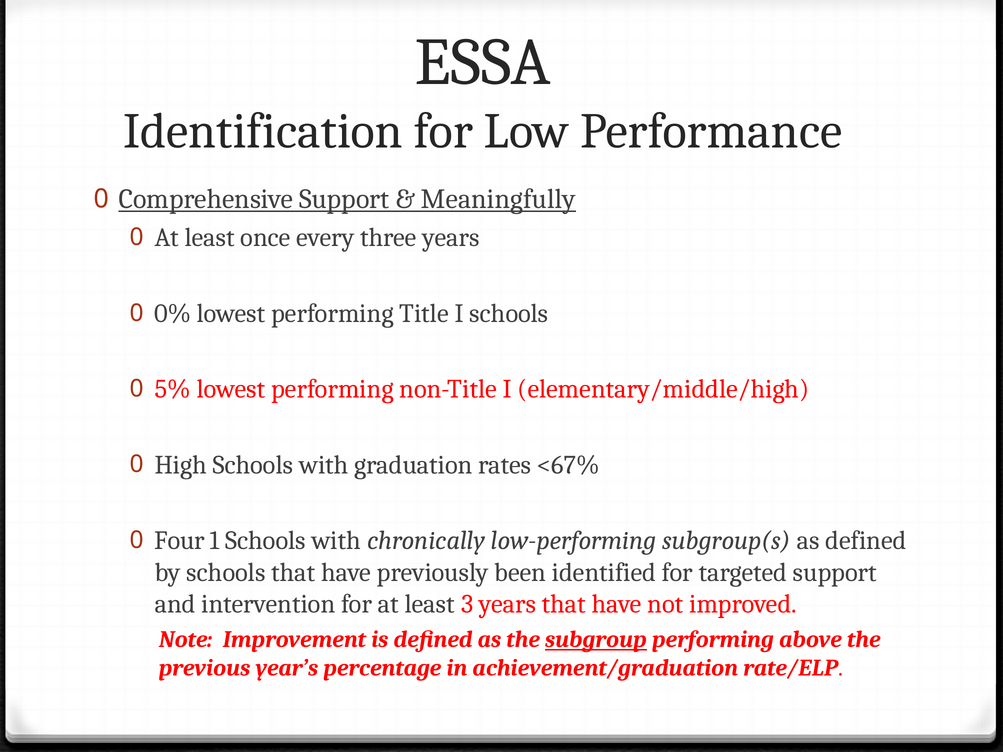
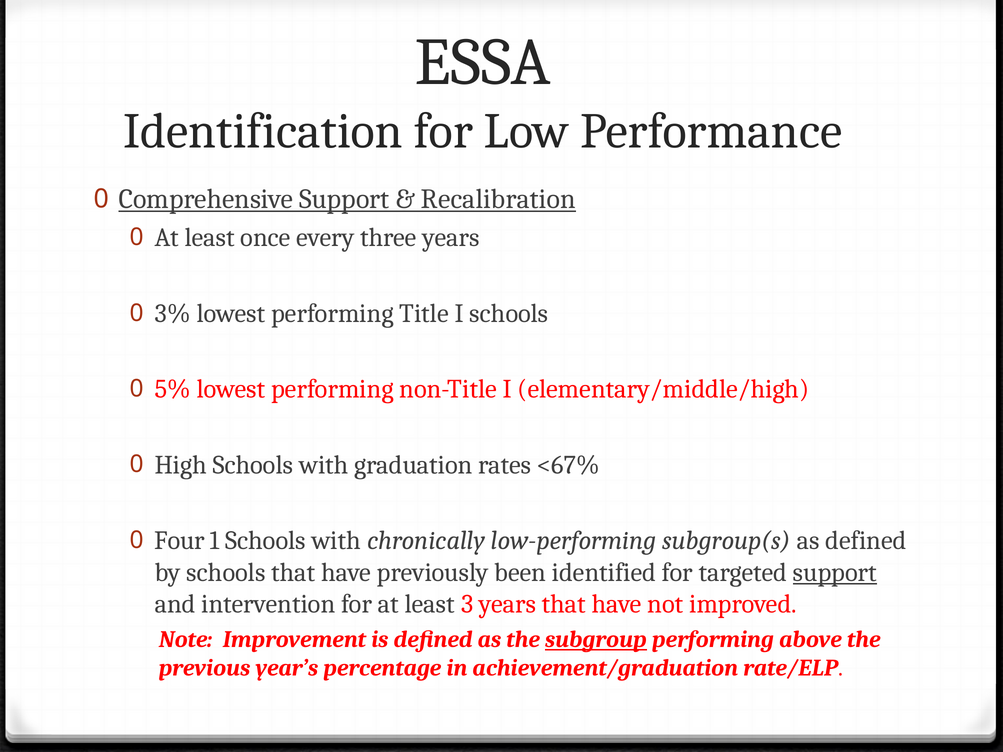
Meaningfully: Meaningfully -> Recalibration
0%: 0% -> 3%
support at (835, 573) underline: none -> present
